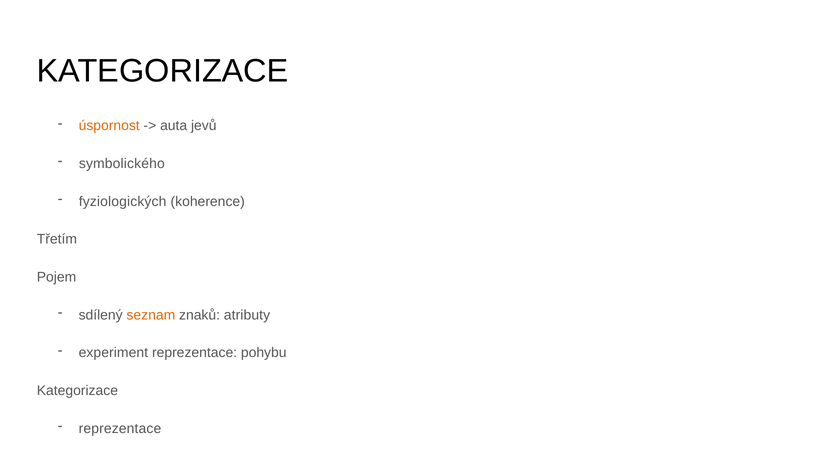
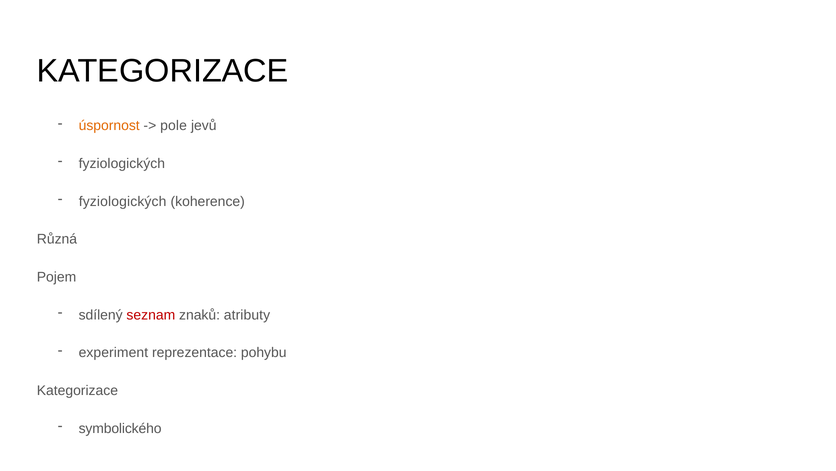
auta: auta -> pole
symbolického at (122, 163): symbolického -> fyziologických
Třetím: Třetím -> Různá
seznam colour: orange -> red
reprezentace at (120, 428): reprezentace -> symbolického
